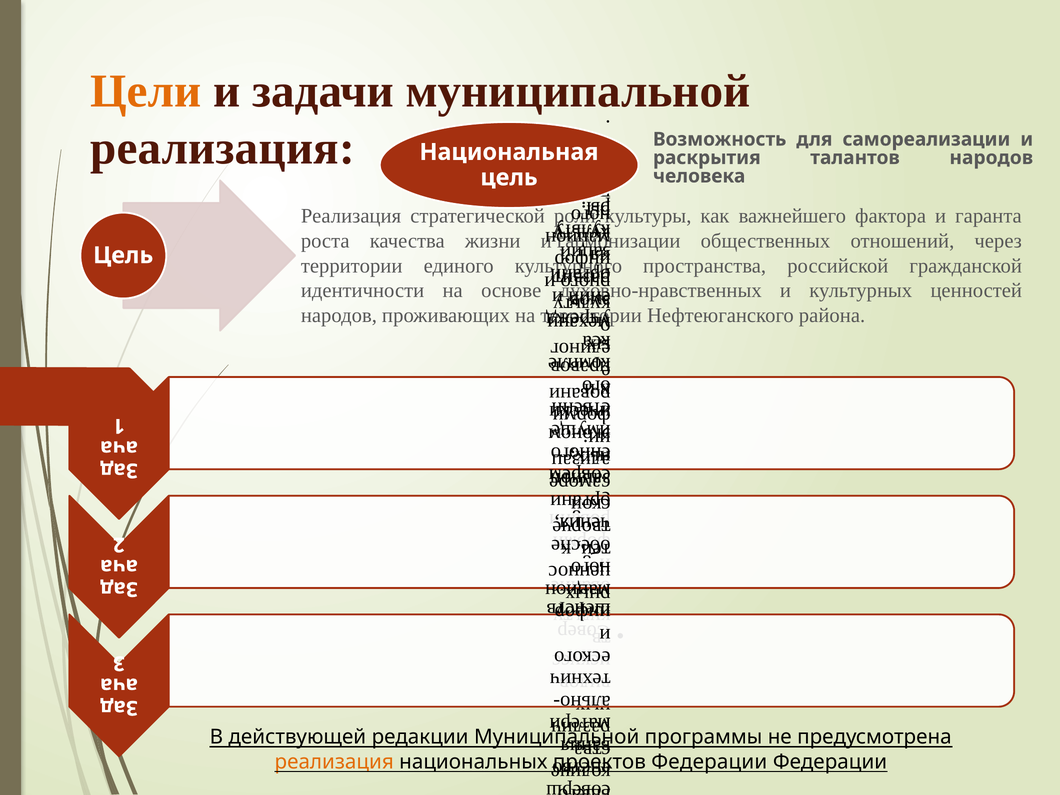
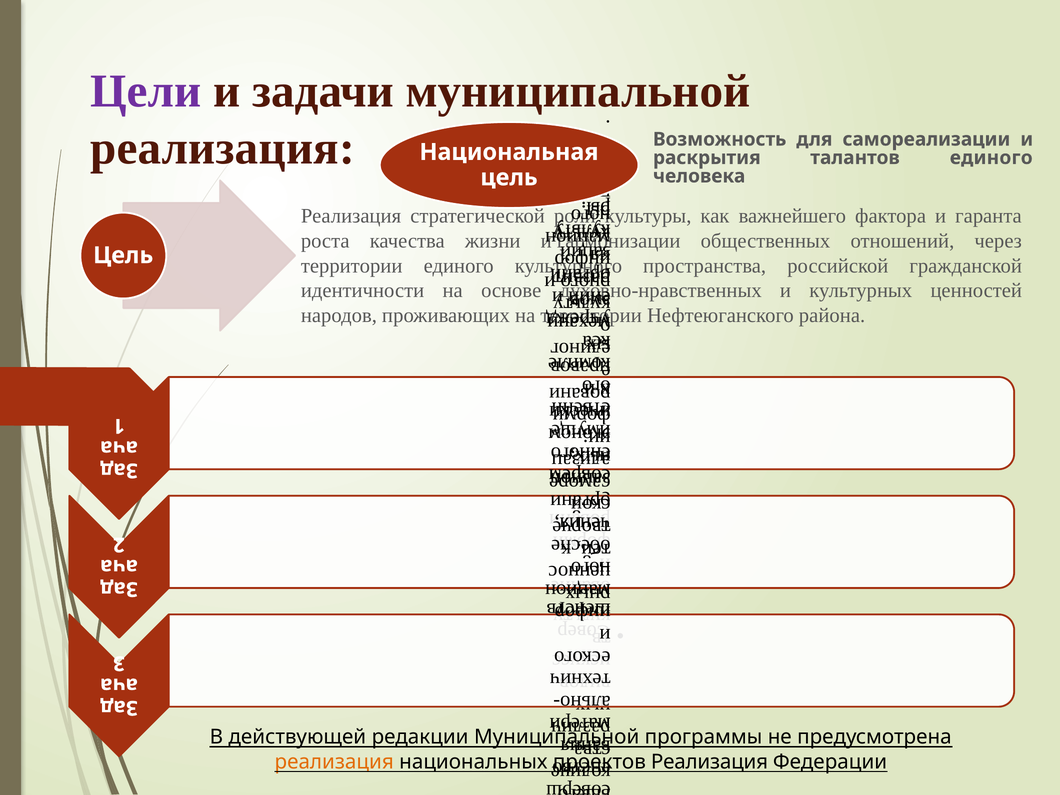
Цели colour: orange -> purple
талантов народов: народов -> единого
Федерации at (709, 762): Федерации -> Реализация
